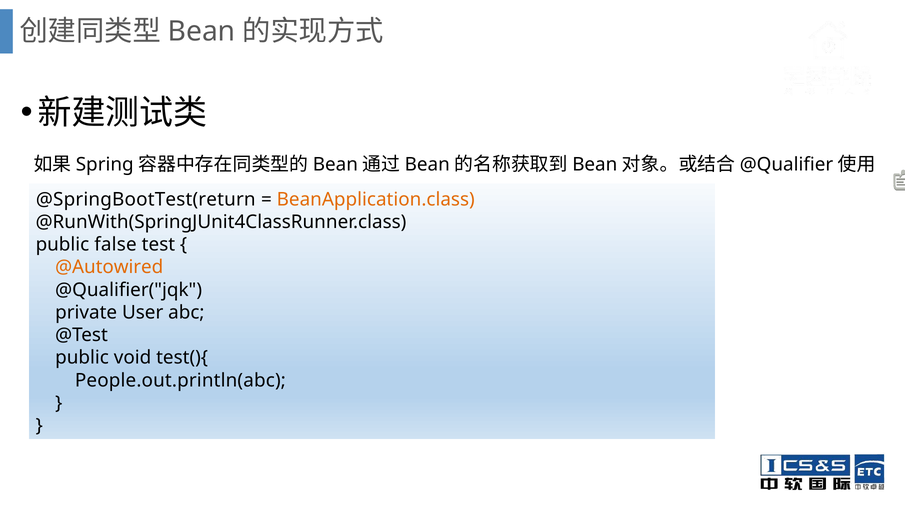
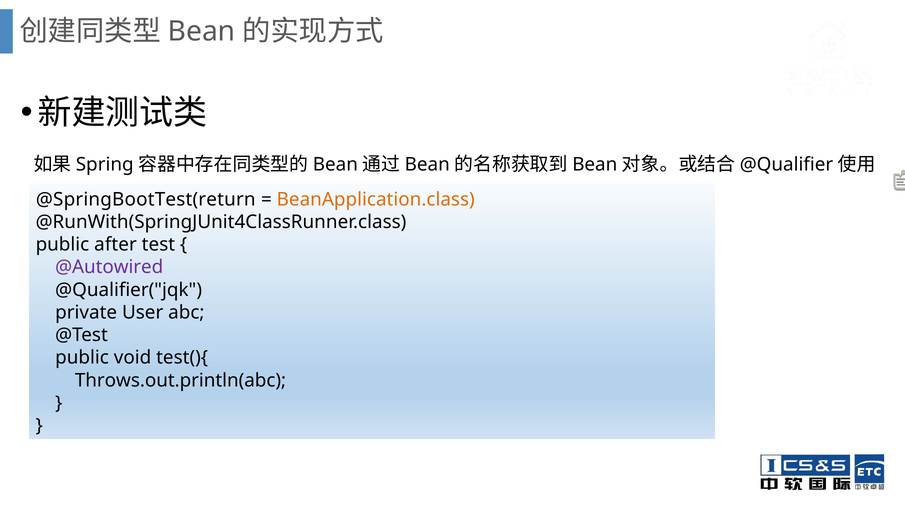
false: false -> after
@Autowired colour: orange -> purple
People.out.println(abc: People.out.println(abc -> Throws.out.println(abc
